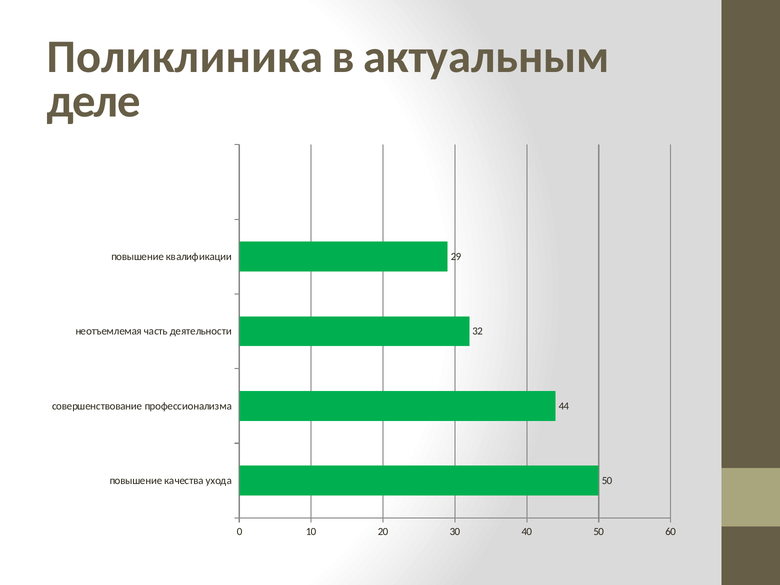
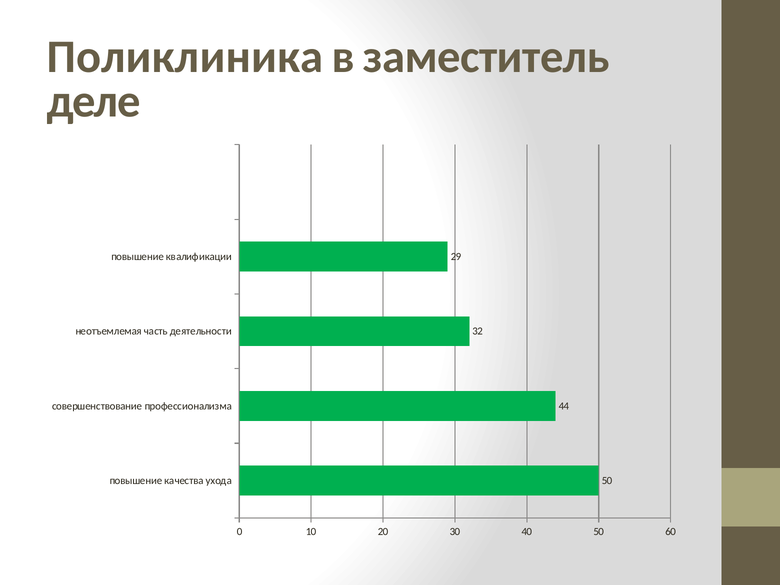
актуальным: актуальным -> заместитель
